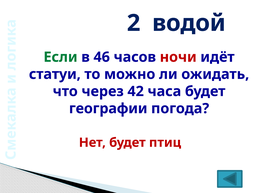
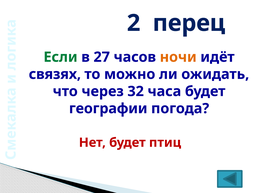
водой: водой -> перец
46: 46 -> 27
ночи colour: red -> orange
статуи: статуи -> связях
42: 42 -> 32
